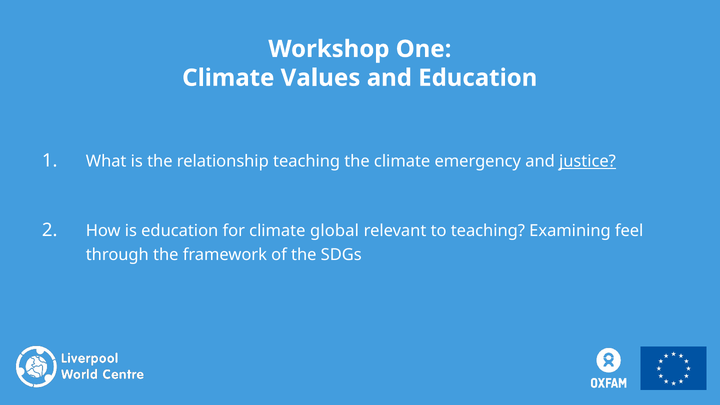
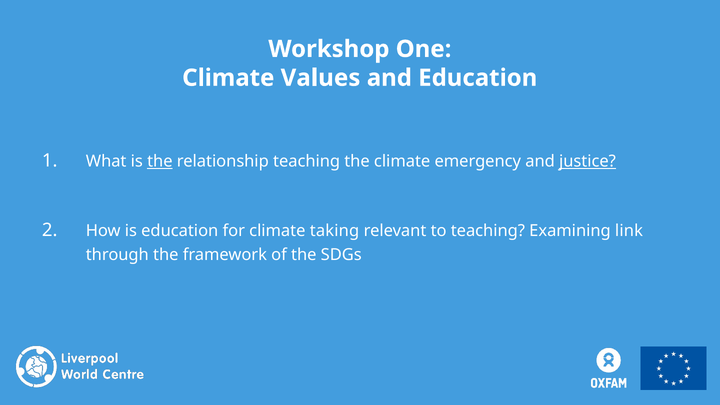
the at (160, 161) underline: none -> present
global: global -> taking
feel: feel -> link
